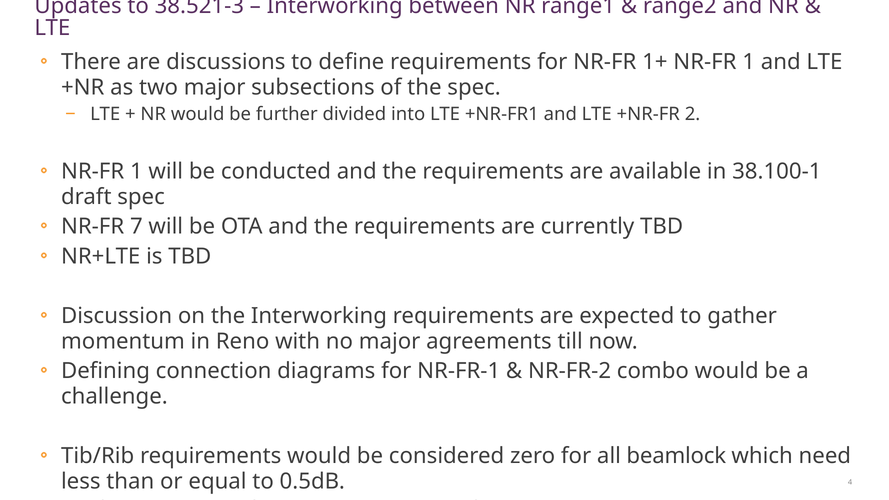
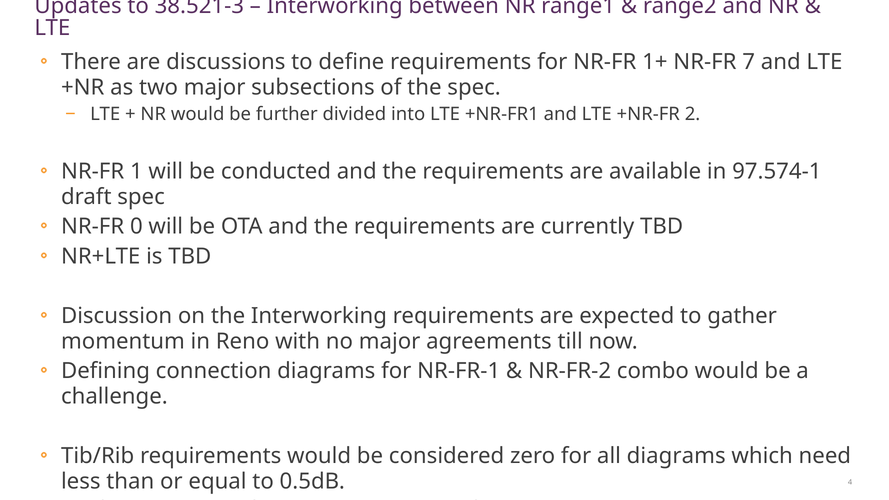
1+ NR-FR 1: 1 -> 7
38.100-1: 38.100-1 -> 97.574-1
7: 7 -> 0
all beamlock: beamlock -> diagrams
